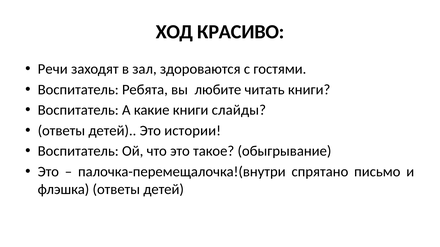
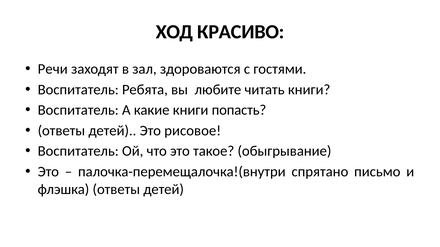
слайды: слайды -> попасть
истории: истории -> рисовое
